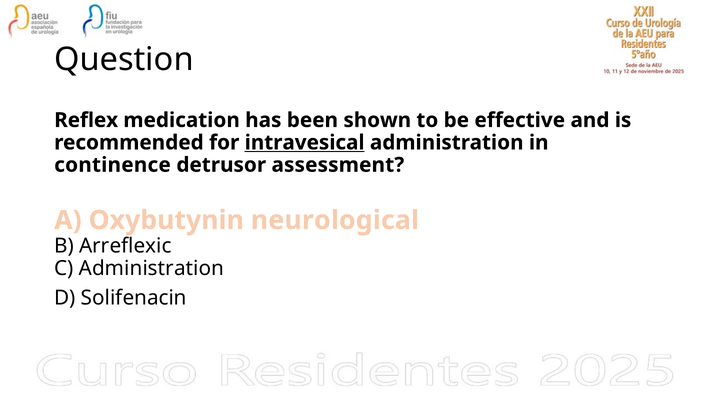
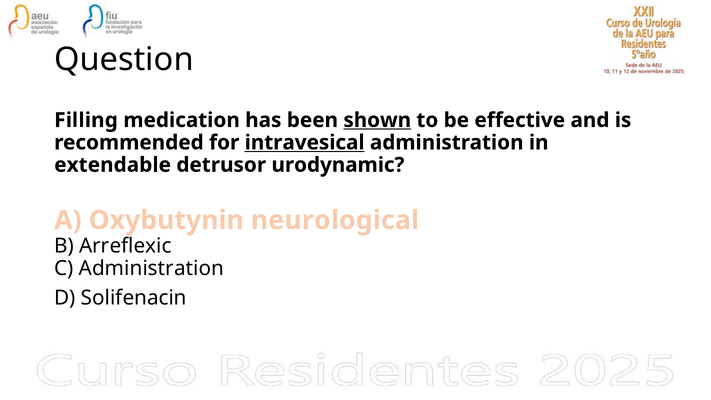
Reflex: Reflex -> Filling
shown underline: none -> present
continence: continence -> extendable
assessment: assessment -> urodynamic
